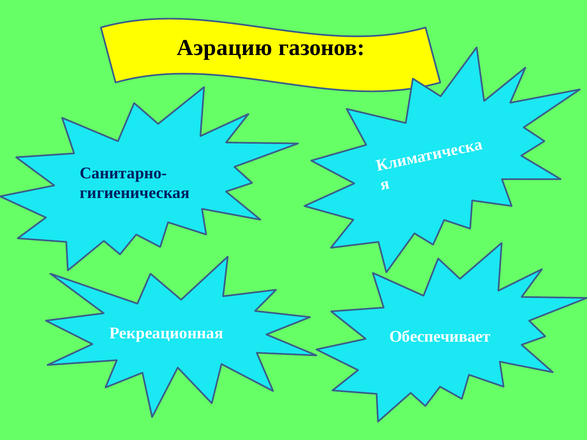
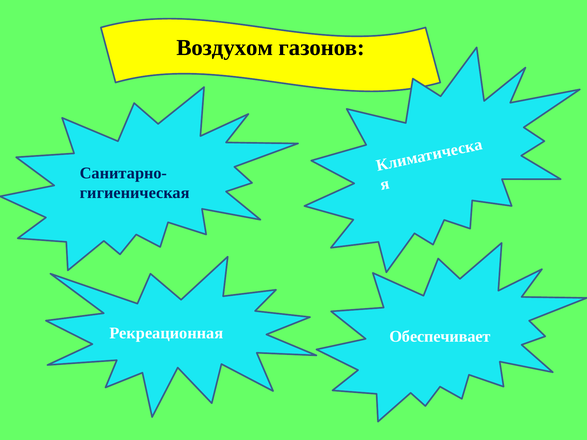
Аэрацию: Аэрацию -> Воздухом
